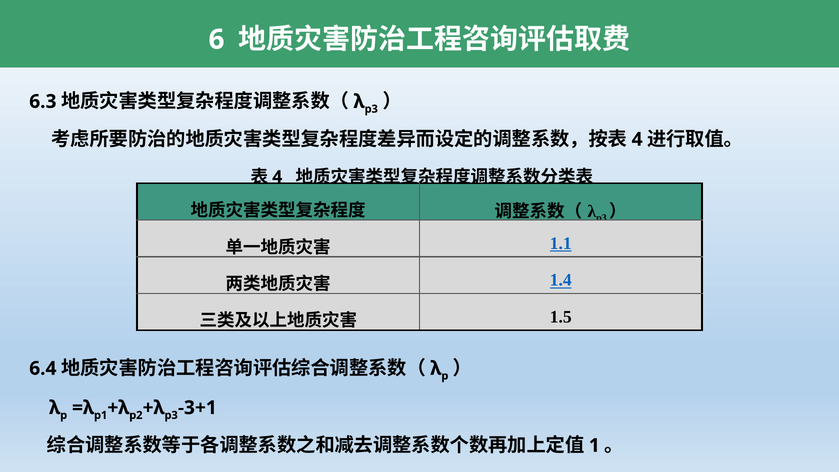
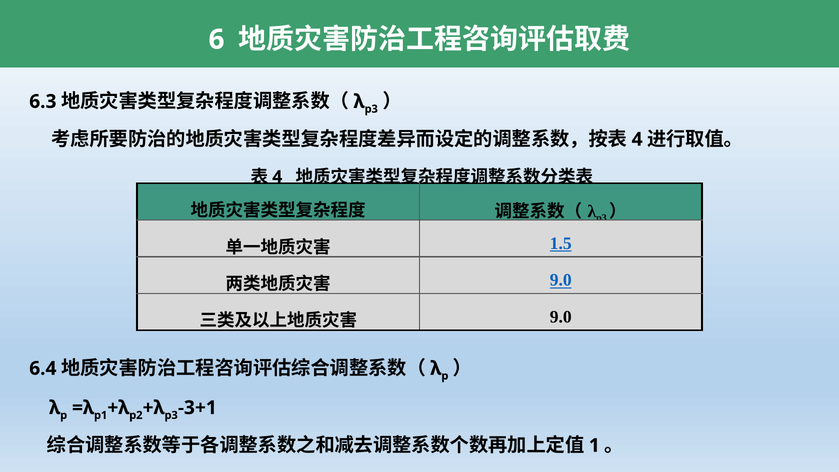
1.1: 1.1 -> 1.5
1.4 at (561, 280): 1.4 -> 9.0
1.5 at (561, 317): 1.5 -> 9.0
